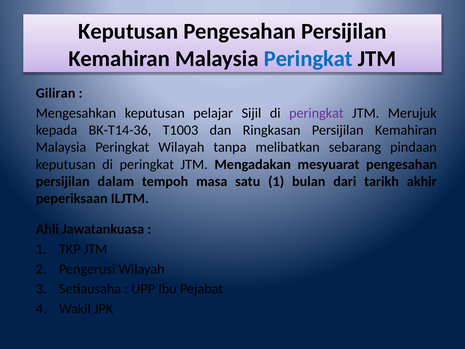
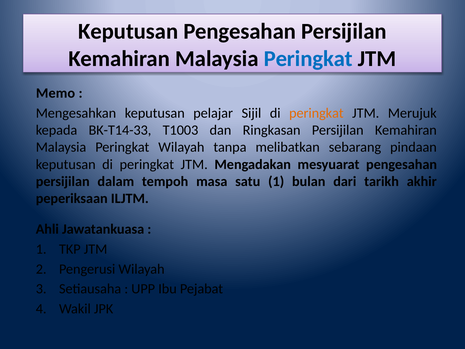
Giliran: Giliran -> Memo
peringkat at (316, 113) colour: purple -> orange
BK-T14-36: BK-T14-36 -> BK-T14-33
